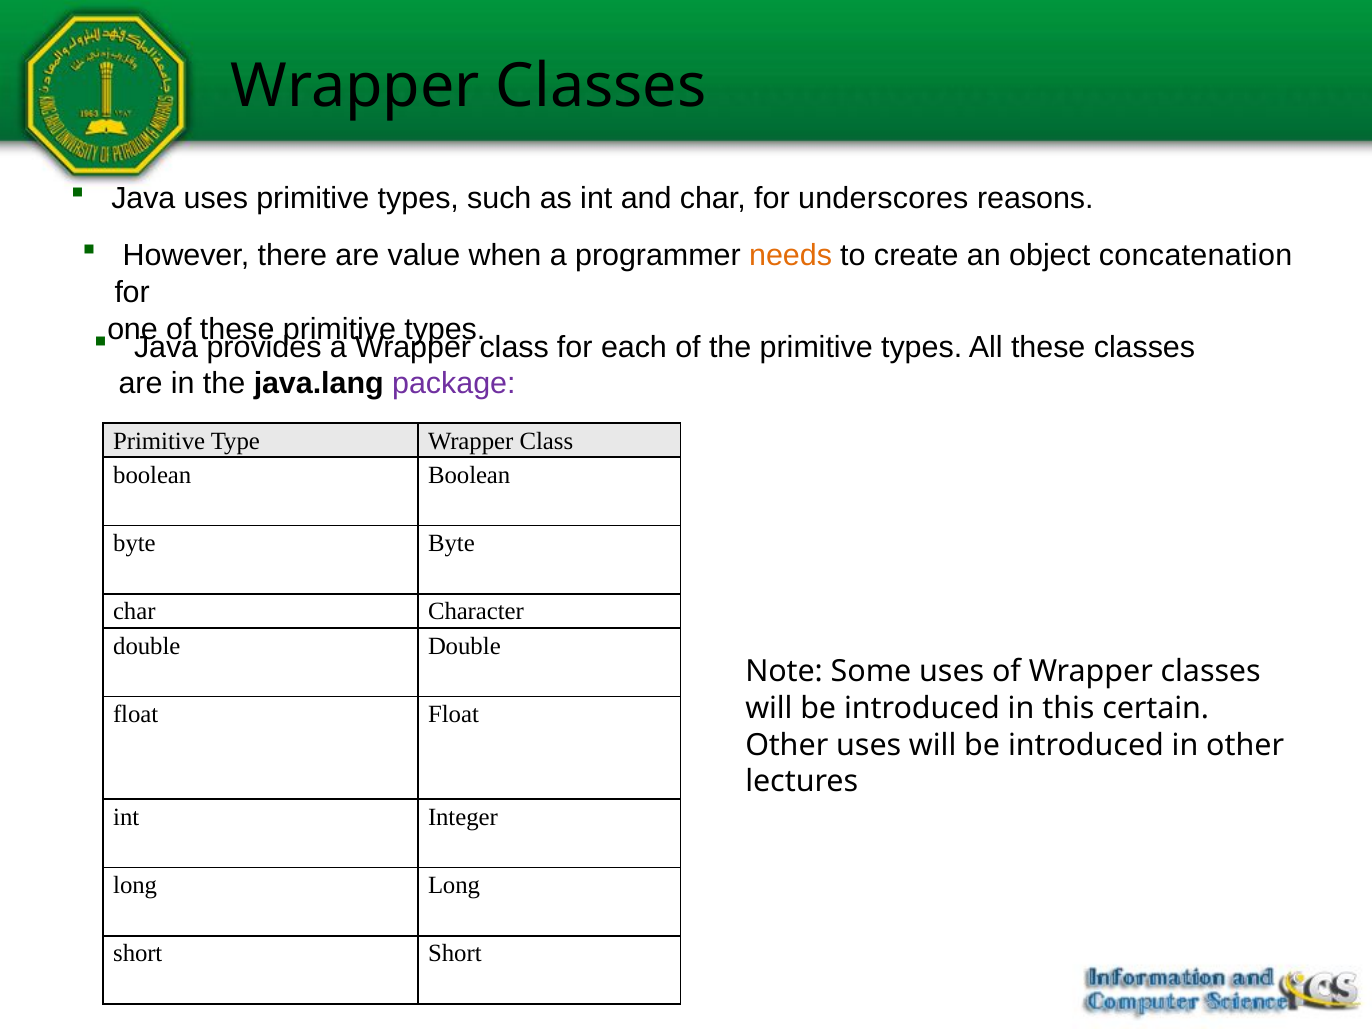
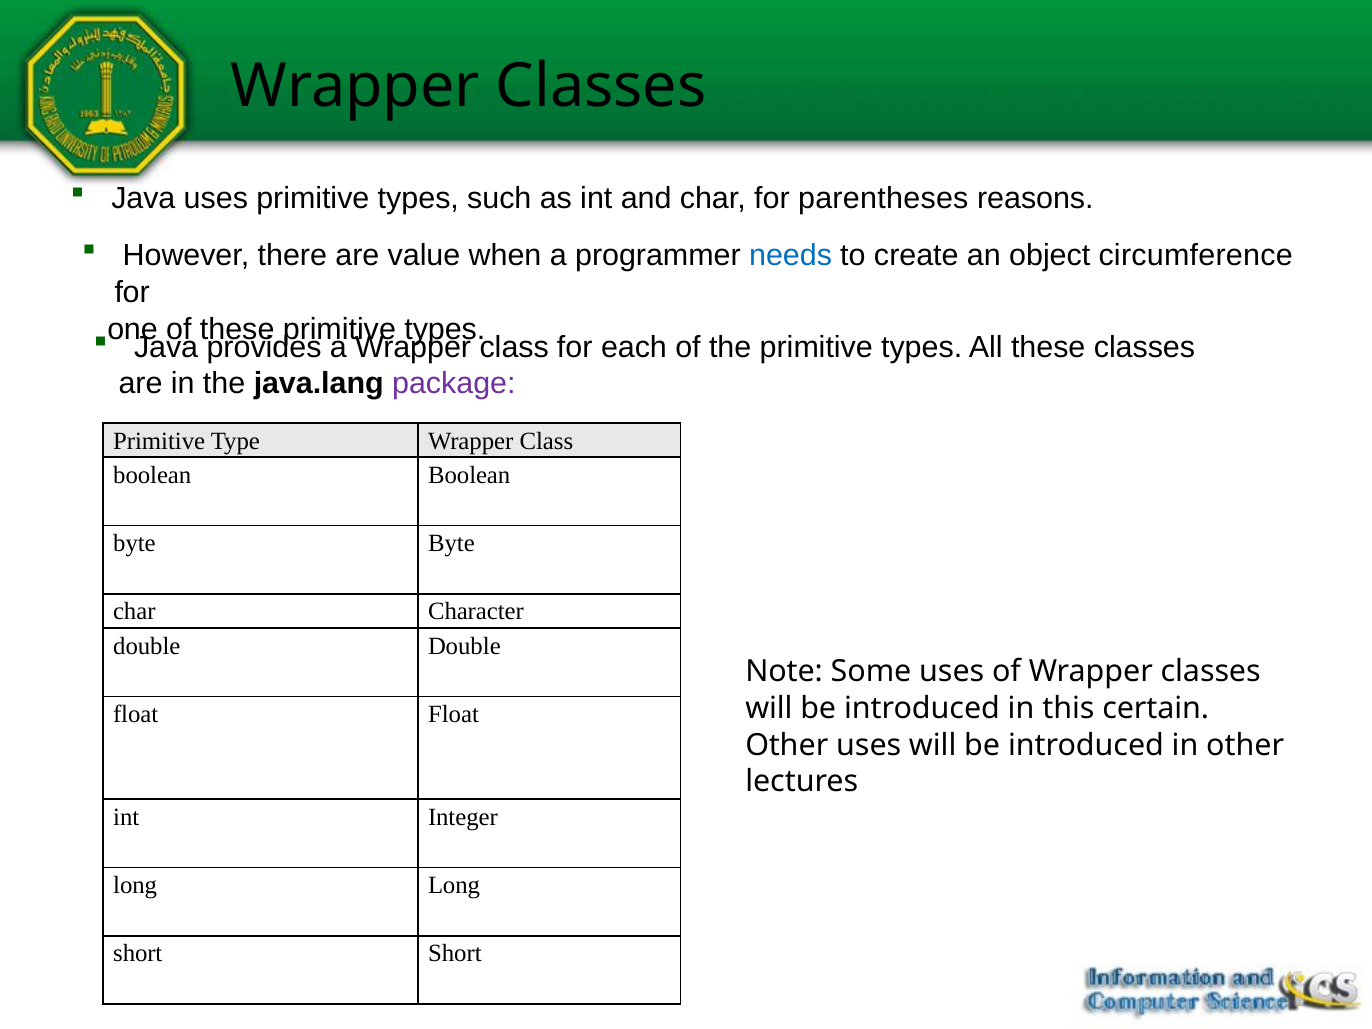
underscores: underscores -> parentheses
needs colour: orange -> blue
concatenation: concatenation -> circumference
